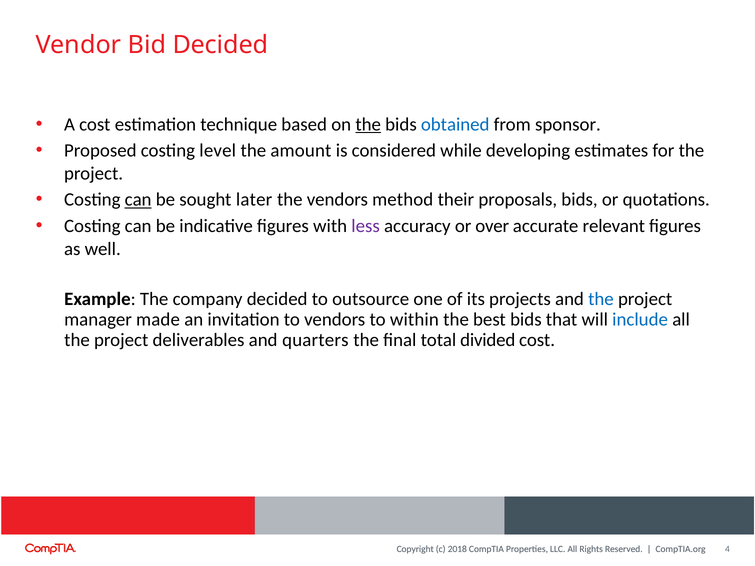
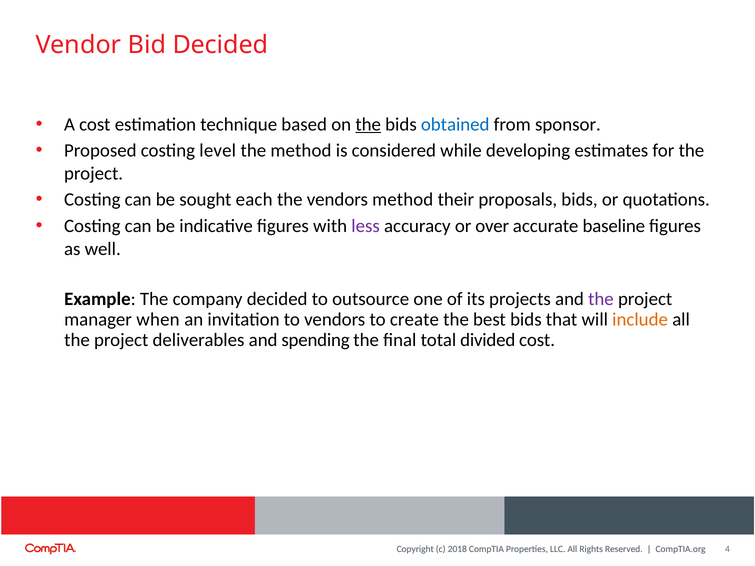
the amount: amount -> method
can at (138, 200) underline: present -> none
later: later -> each
relevant: relevant -> baseline
the at (601, 299) colour: blue -> purple
made: made -> when
within: within -> create
include colour: blue -> orange
quarters: quarters -> spending
